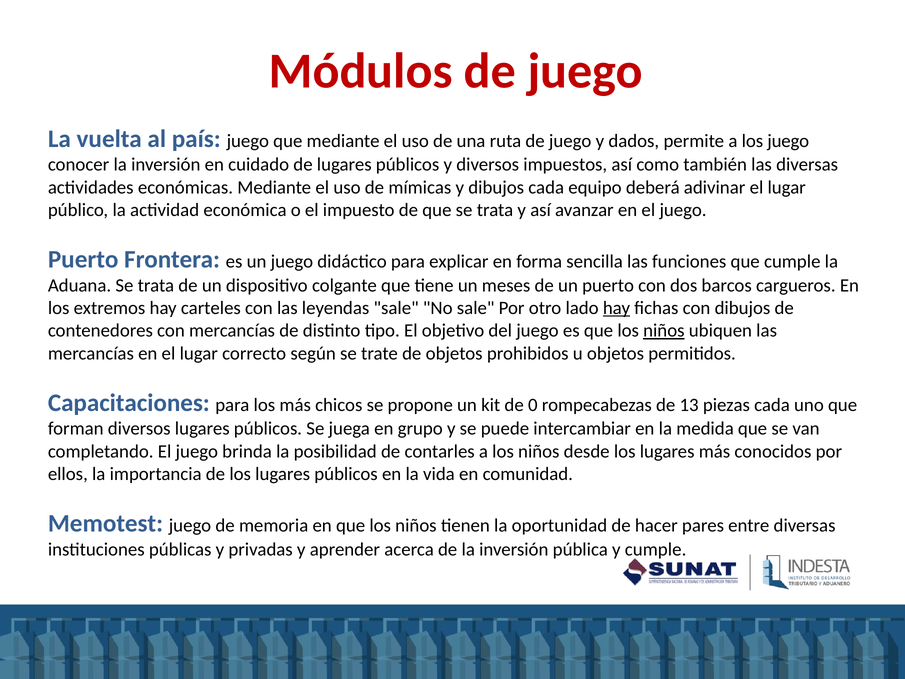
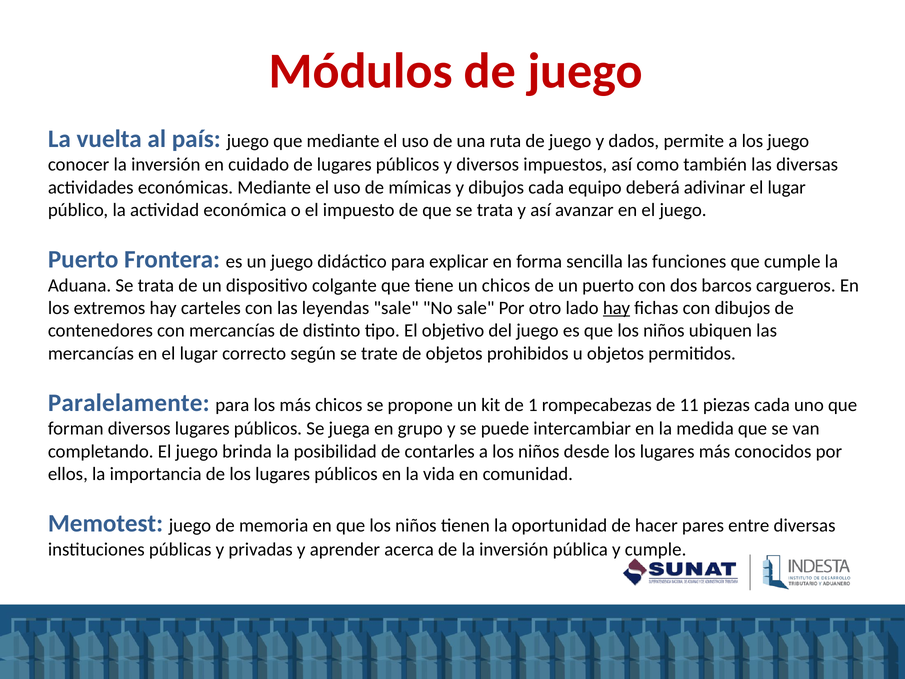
un meses: meses -> chicos
niños at (664, 331) underline: present -> none
Capacitaciones: Capacitaciones -> Paralelamente
0: 0 -> 1
13: 13 -> 11
